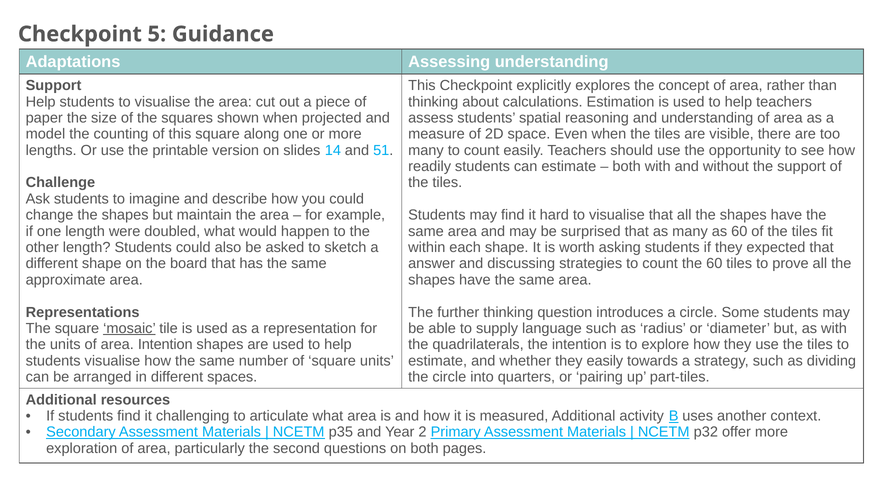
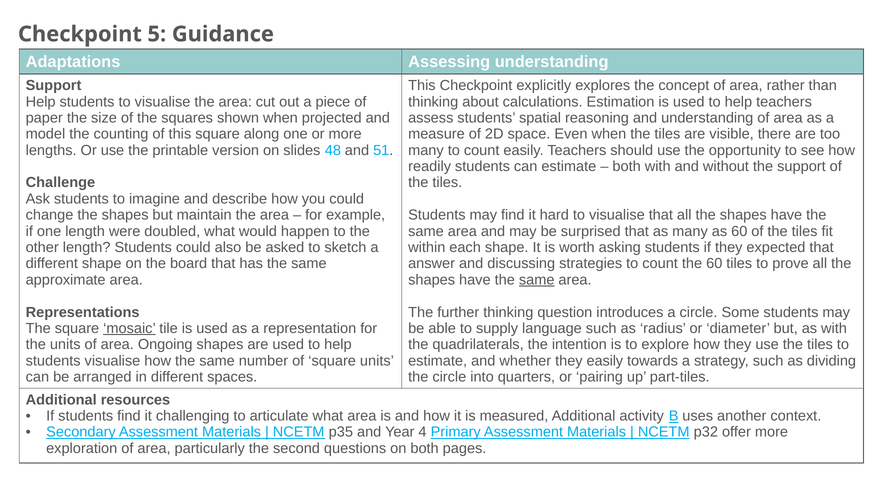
14: 14 -> 48
same at (537, 280) underline: none -> present
area Intention: Intention -> Ongoing
2: 2 -> 4
